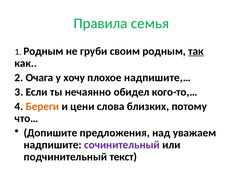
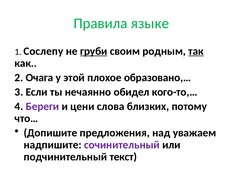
семья: семья -> языке
1 Родным: Родным -> Сослепу
груби underline: none -> present
хочу: хочу -> этой
надпишите,…: надпишите,… -> образовано,…
Береги colour: orange -> purple
